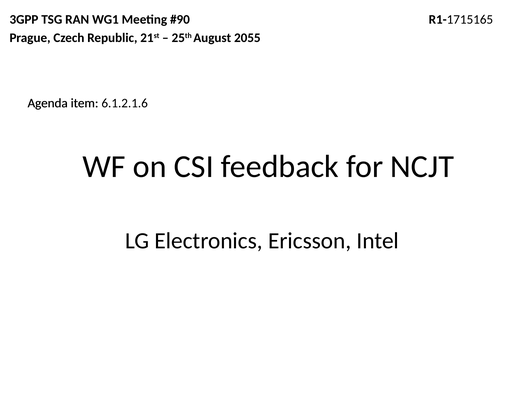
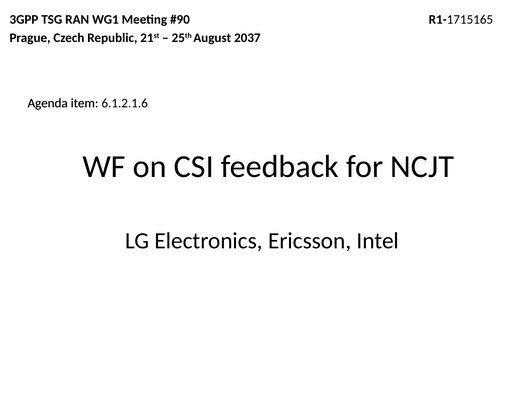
2055: 2055 -> 2037
